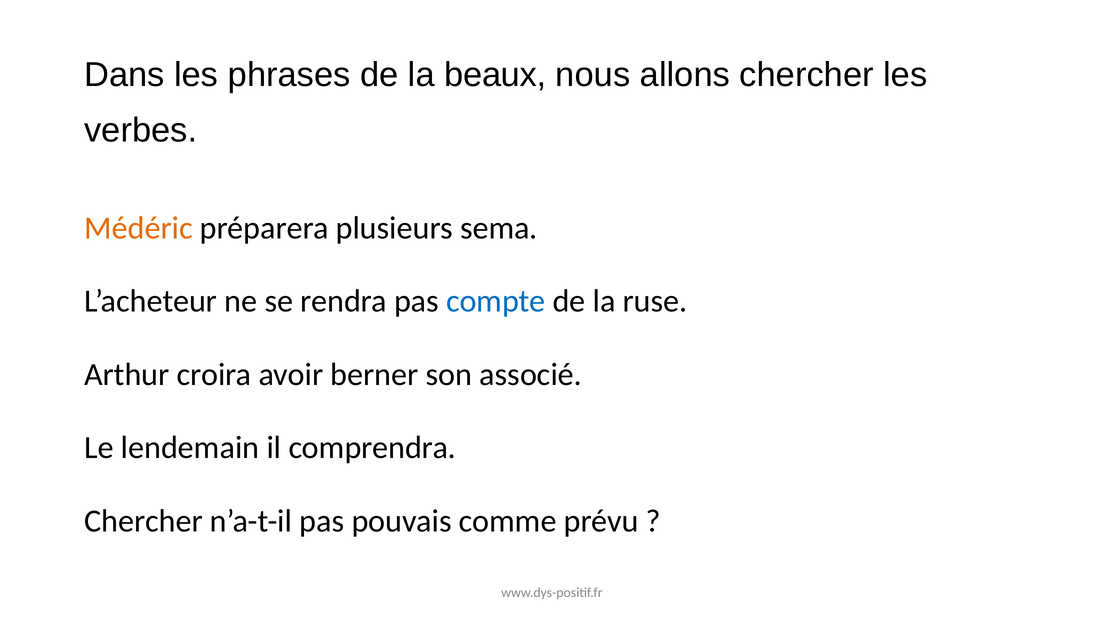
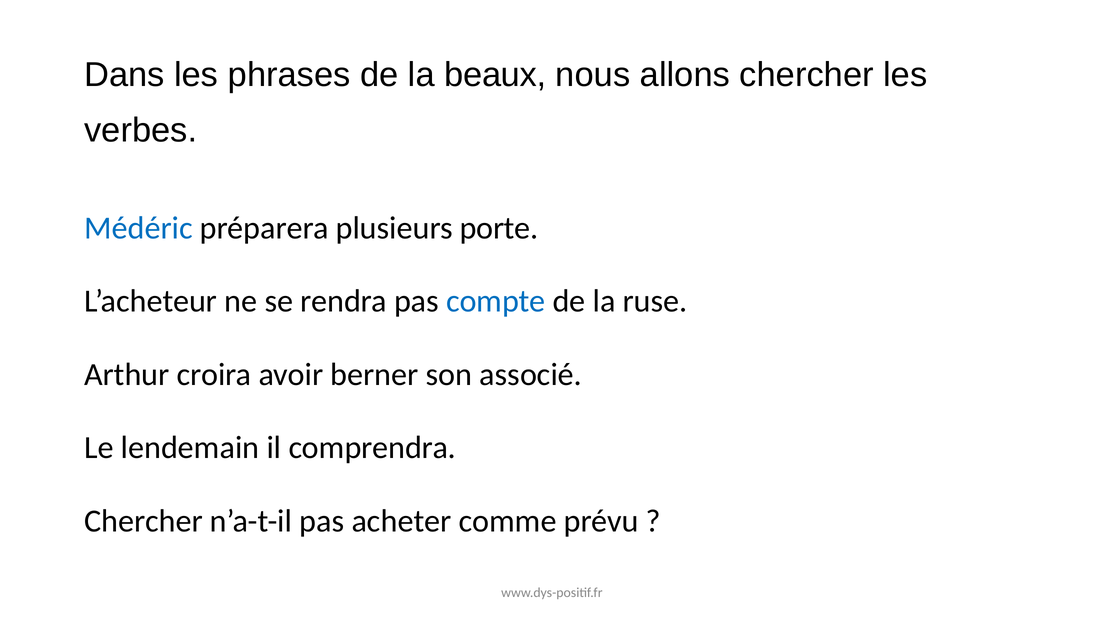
Médéric colour: orange -> blue
sema: sema -> porte
pouvais: pouvais -> acheter
